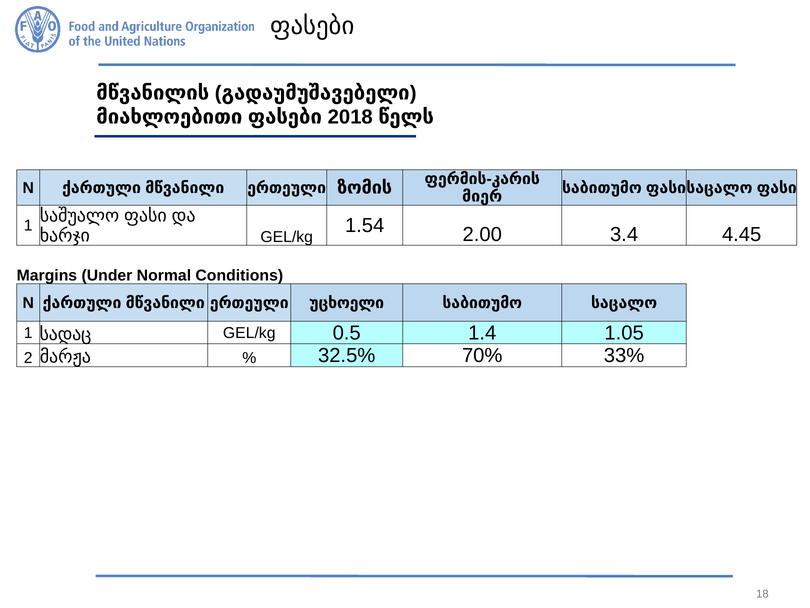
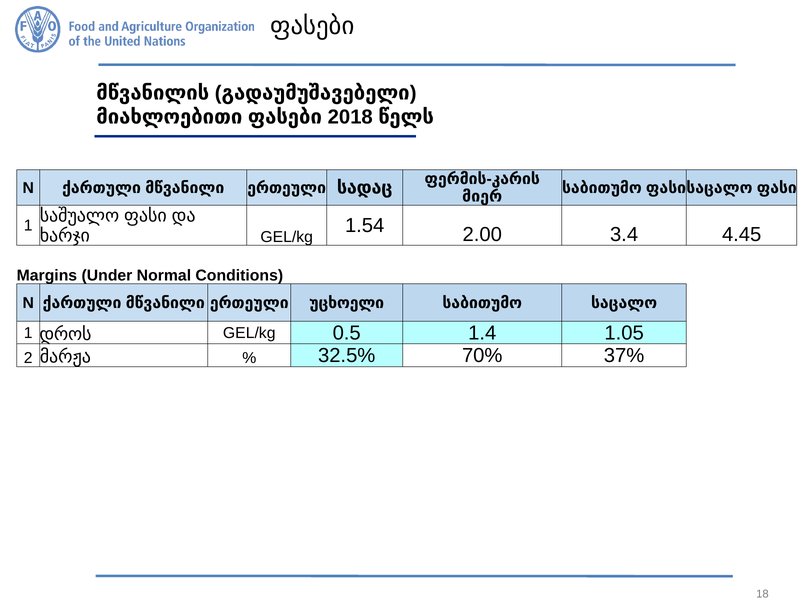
ზომის: ზომის -> სადაც
სადაც: სადაც -> დროს
33%: 33% -> 37%
